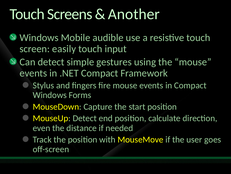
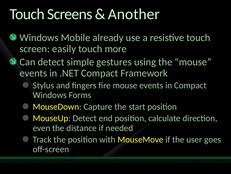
audible: audible -> already
input: input -> more
